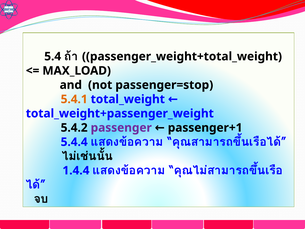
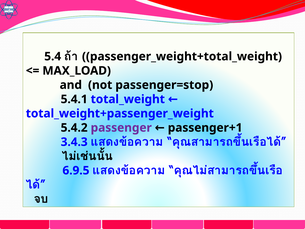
5.4.1 colour: orange -> black
5.4.4: 5.4.4 -> 3.4.3
1.4.4: 1.4.4 -> 6.9.5
